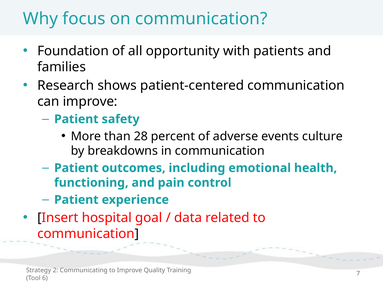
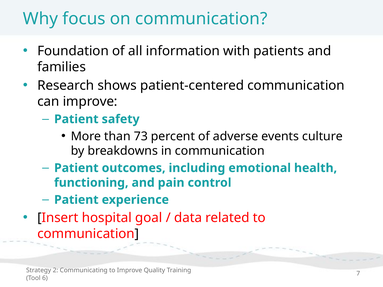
opportunity: opportunity -> information
28: 28 -> 73
